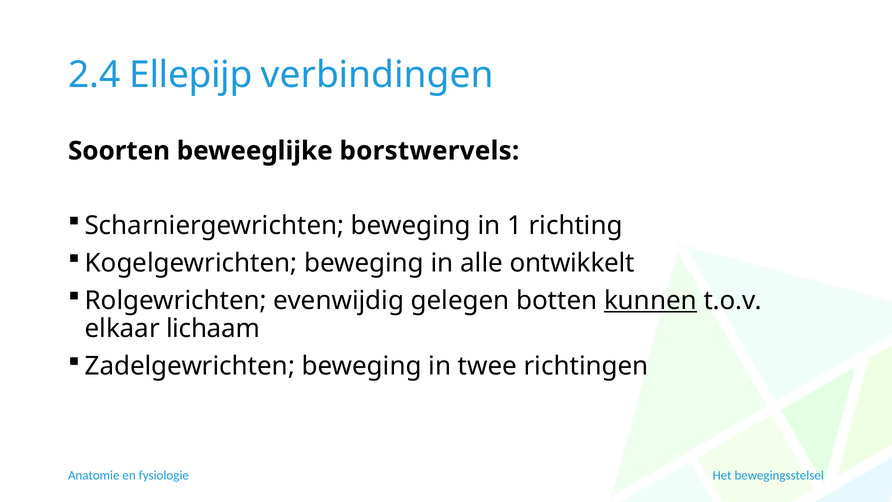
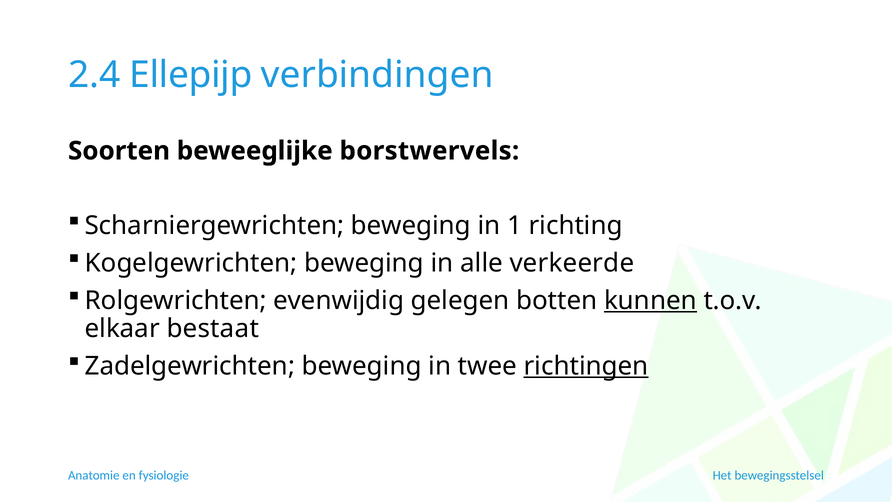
ontwikkelt: ontwikkelt -> verkeerde
lichaam: lichaam -> bestaat
richtingen underline: none -> present
